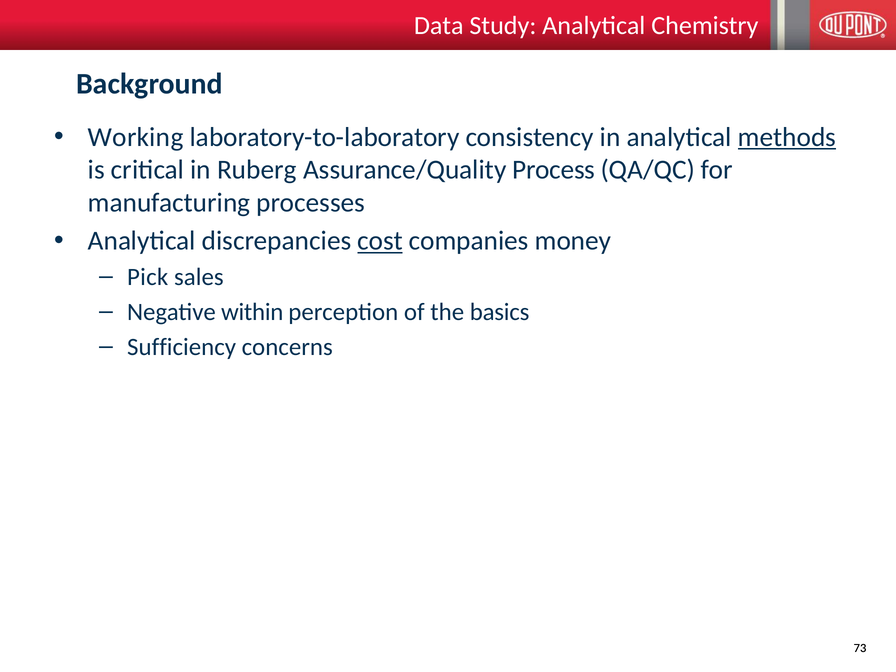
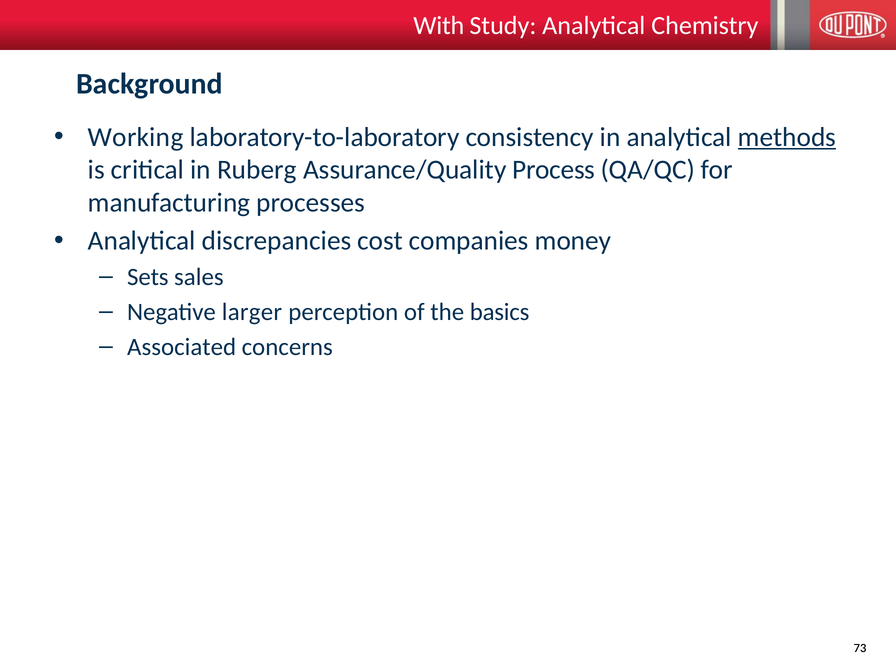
Data: Data -> With
cost underline: present -> none
Pick: Pick -> Sets
within: within -> larger
Sufficiency: Sufficiency -> Associated
